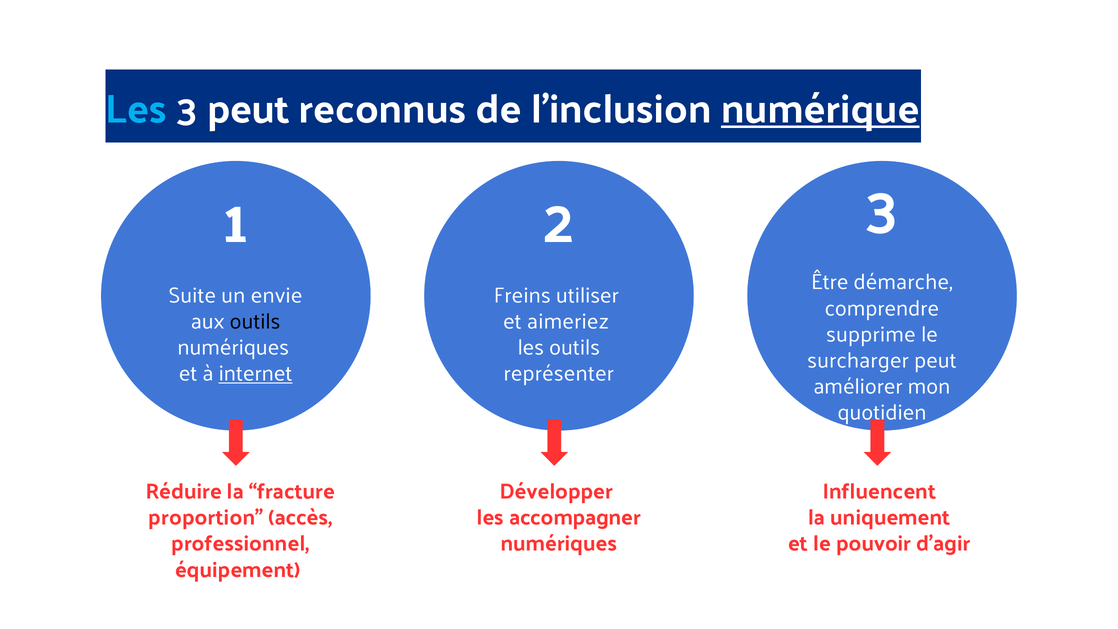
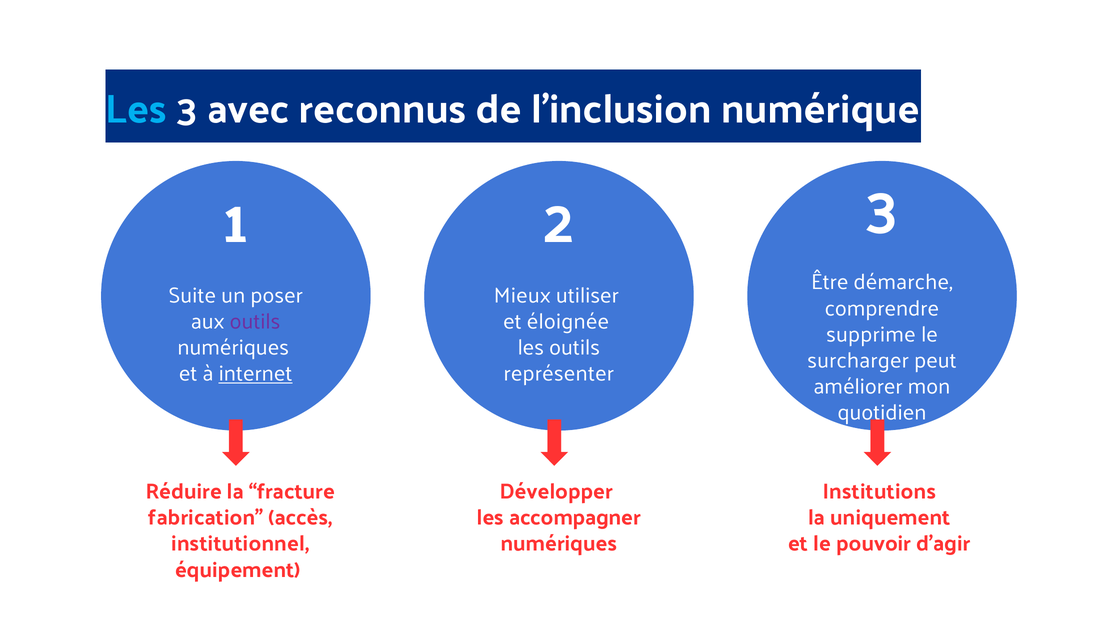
3 peut: peut -> avec
numérique underline: present -> none
envie: envie -> poser
Freins: Freins -> Mieux
outils at (255, 321) colour: black -> purple
aimeriez: aimeriez -> éloignée
Influencent: Influencent -> Institutions
proportion: proportion -> fabrication
professionnel: professionnel -> institutionnel
